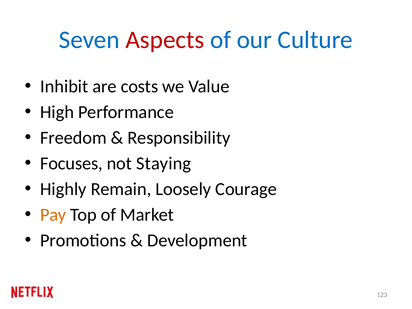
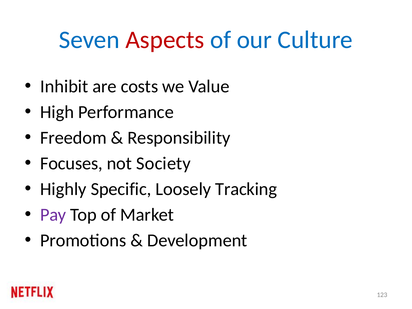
Staying: Staying -> Society
Remain: Remain -> Specific
Courage: Courage -> Tracking
Pay colour: orange -> purple
